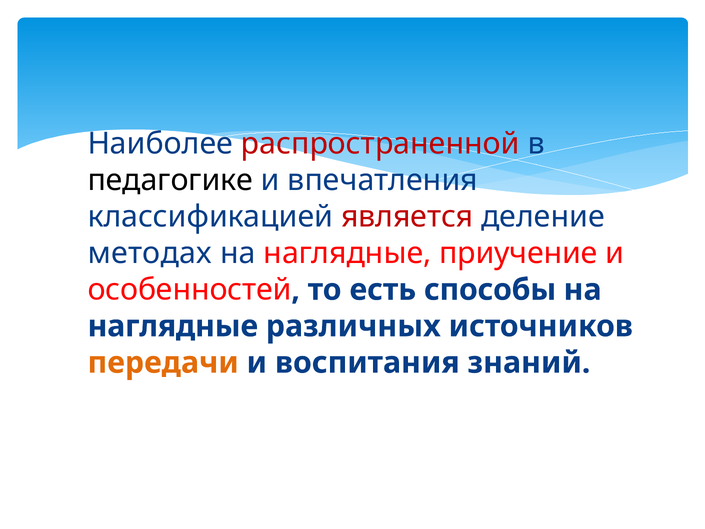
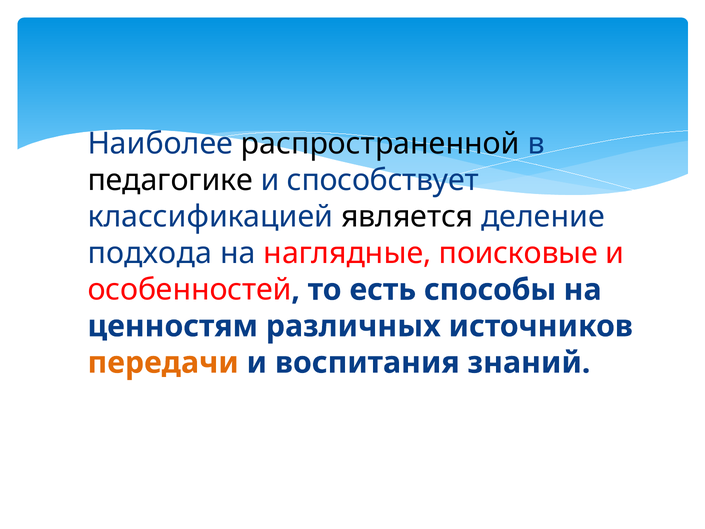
распространенной colour: red -> black
впечатления: впечатления -> способствует
является colour: red -> black
методах: методах -> подхода
приучение: приучение -> поисковые
наглядные at (173, 326): наглядные -> ценностям
